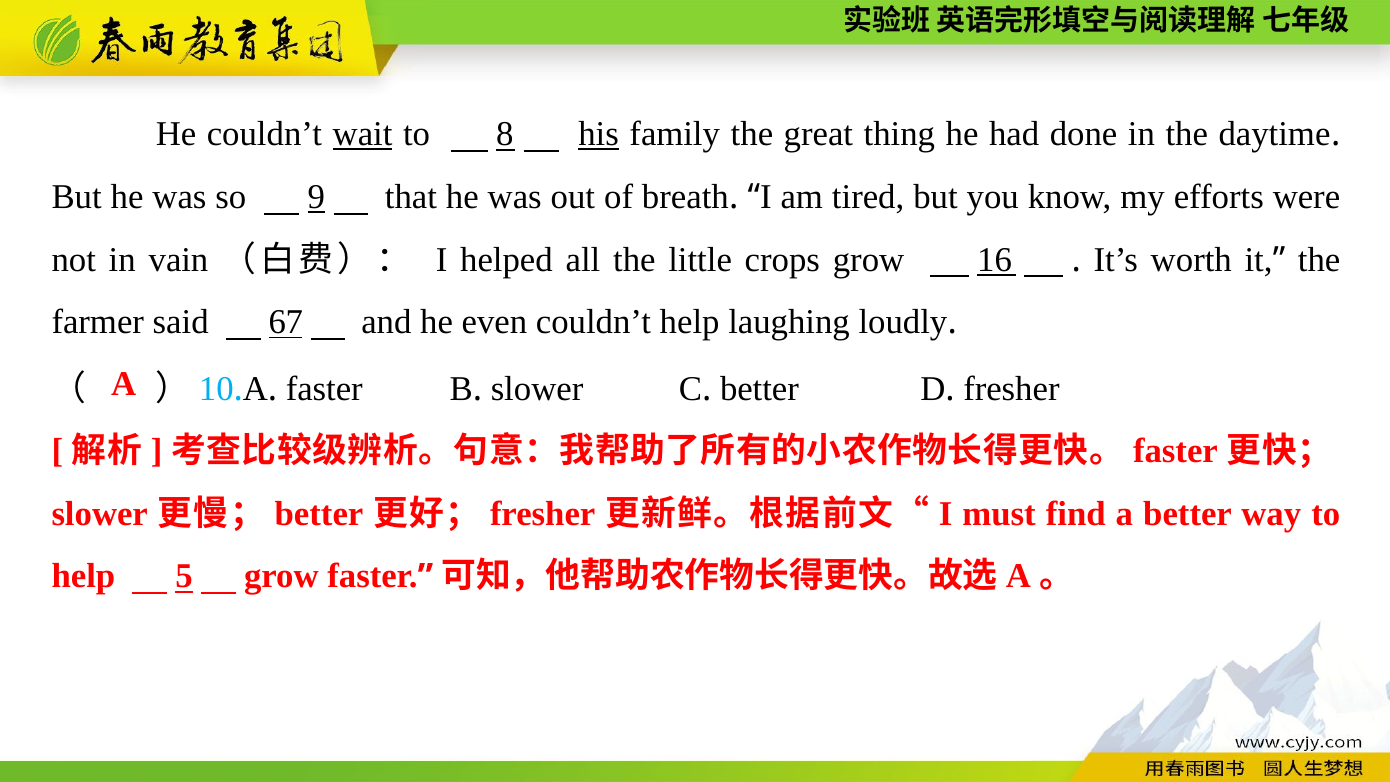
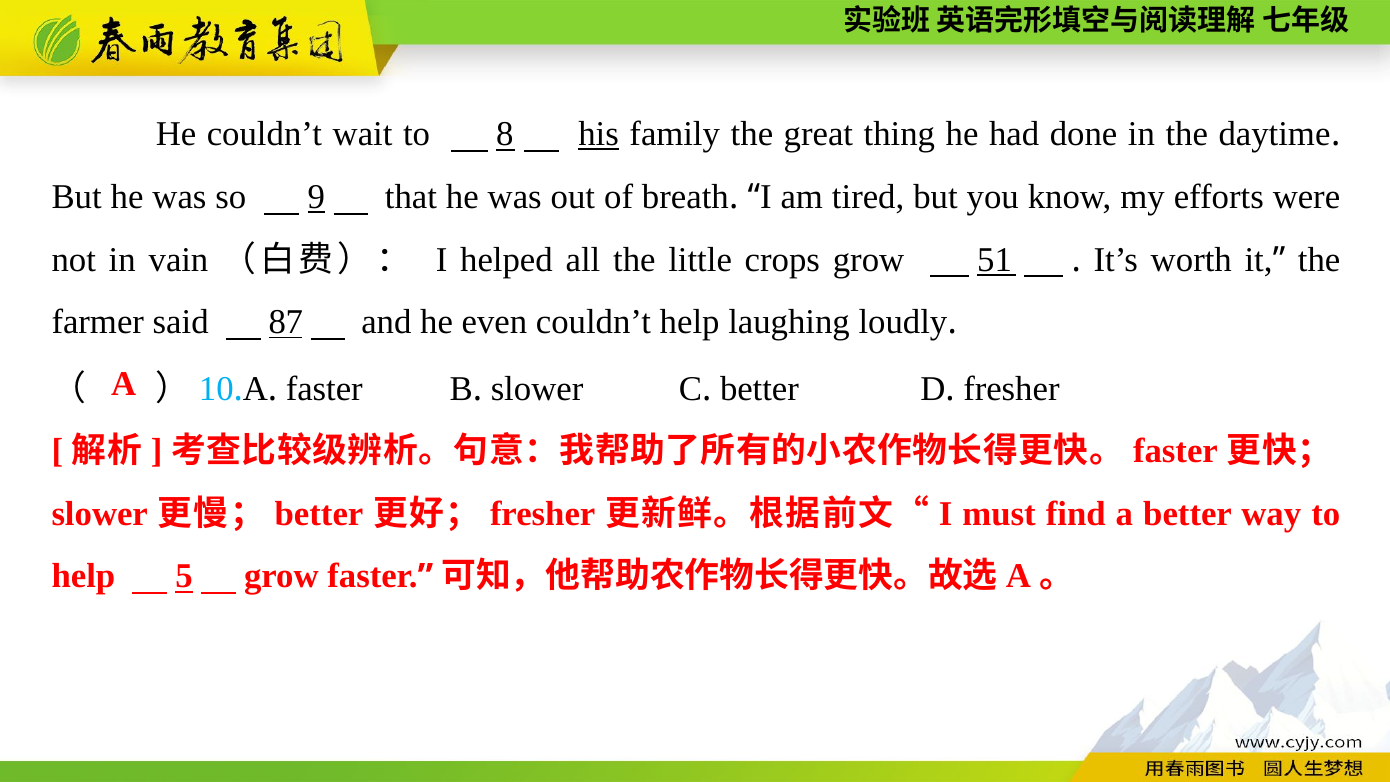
wait underline: present -> none
16: 16 -> 51
67: 67 -> 87
